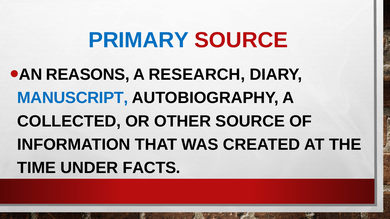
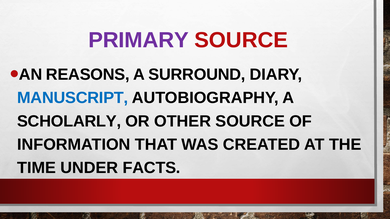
PRIMARY colour: blue -> purple
RESEARCH: RESEARCH -> SURROUND
COLLECTED: COLLECTED -> SCHOLARLY
